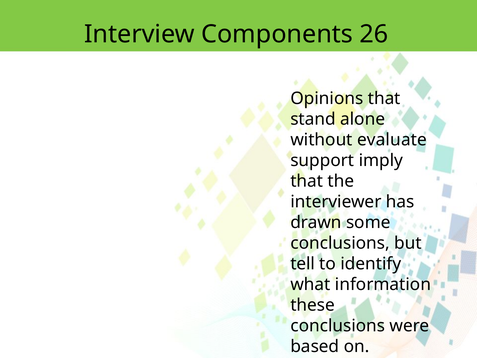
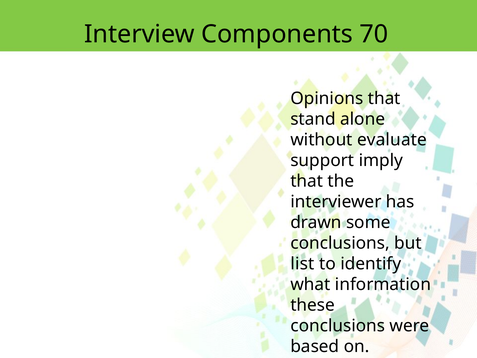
26: 26 -> 70
tell: tell -> list
